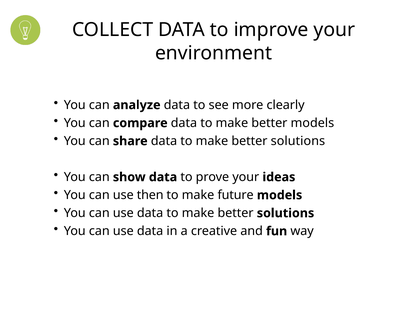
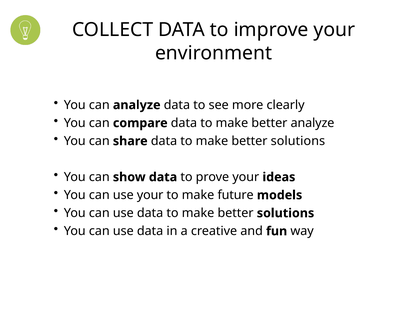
better models: models -> analyze
use then: then -> your
